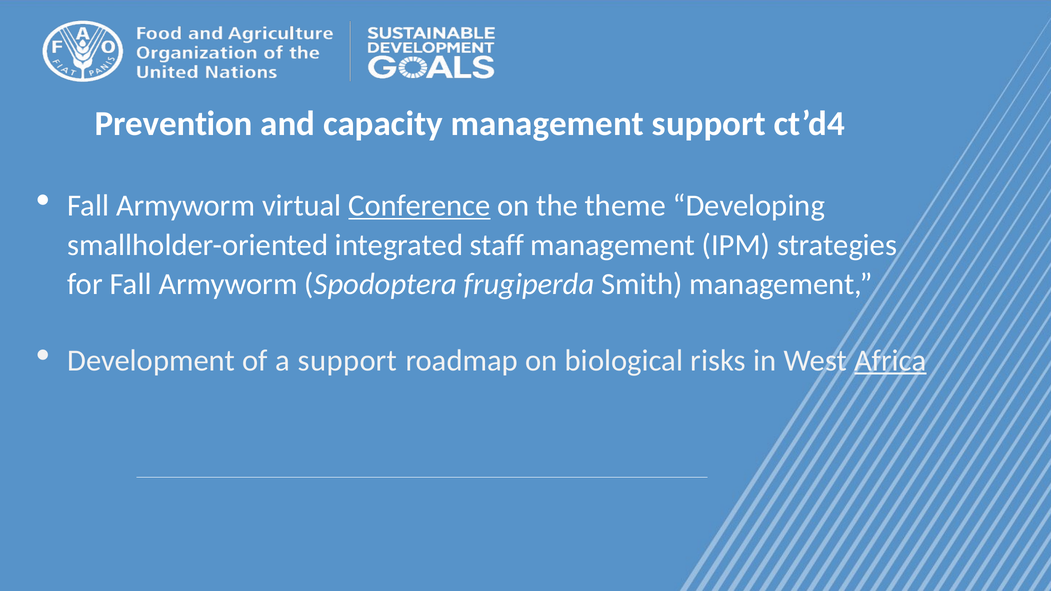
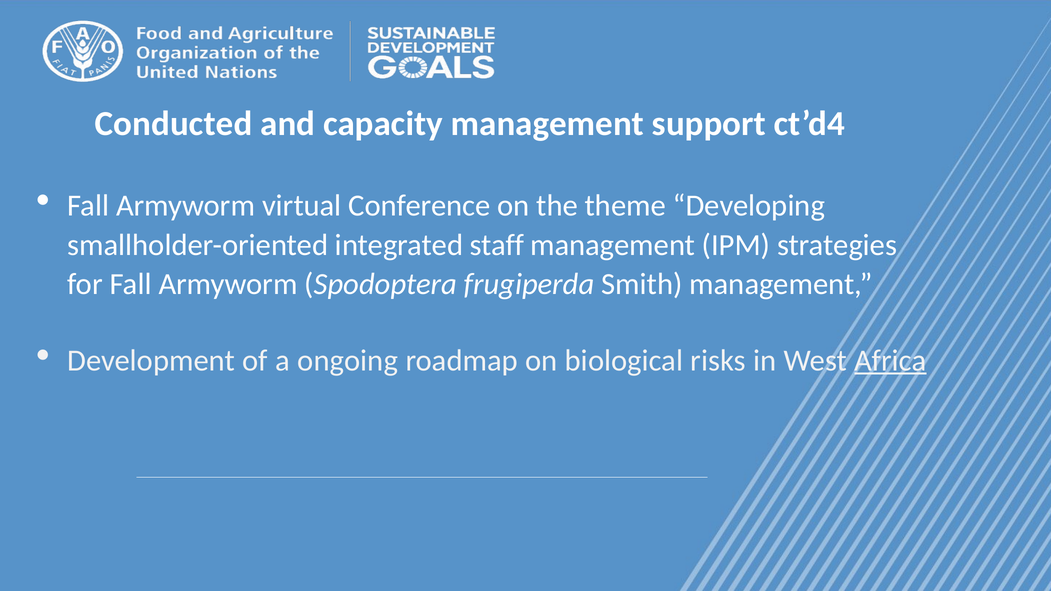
Prevention: Prevention -> Conducted
Conference underline: present -> none
a support: support -> ongoing
